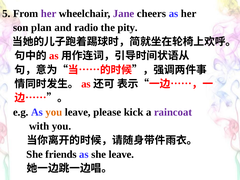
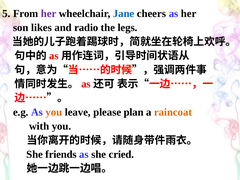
Jane colour: purple -> blue
plan: plan -> likes
pity: pity -> legs
kick: kick -> plan
raincoat colour: purple -> orange
she leave: leave -> cried
